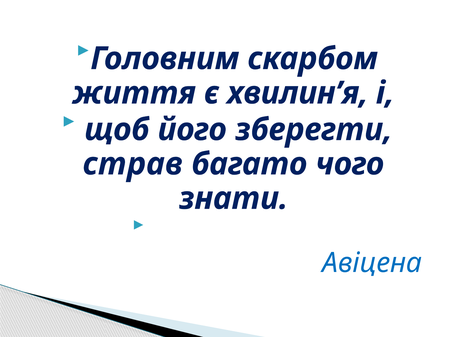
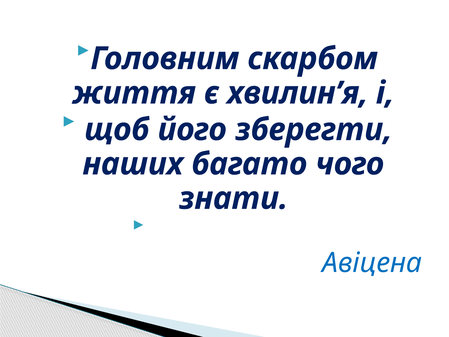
страв: страв -> наших
